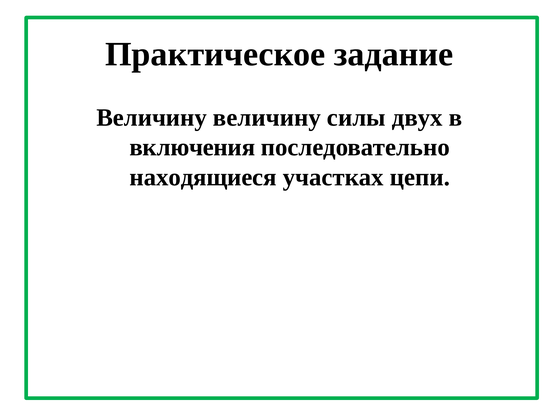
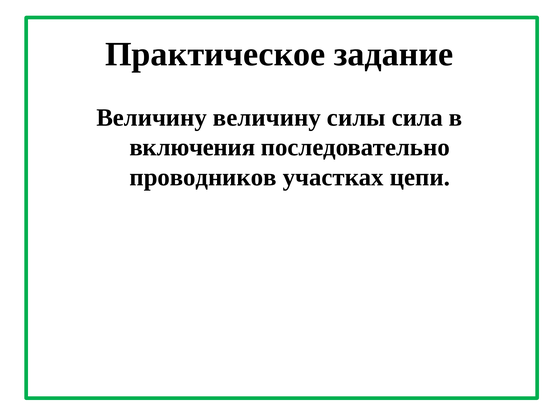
двух: двух -> сила
находящиеся: находящиеся -> проводников
